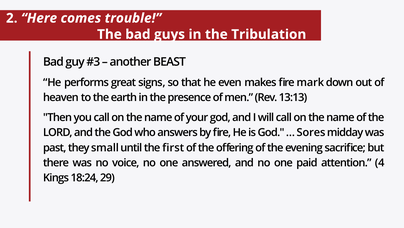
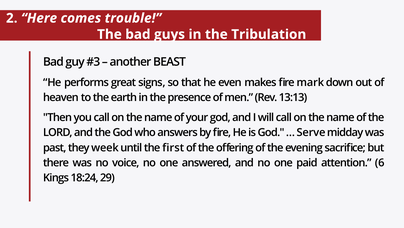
Sores: Sores -> Serve
small: small -> week
4: 4 -> 6
